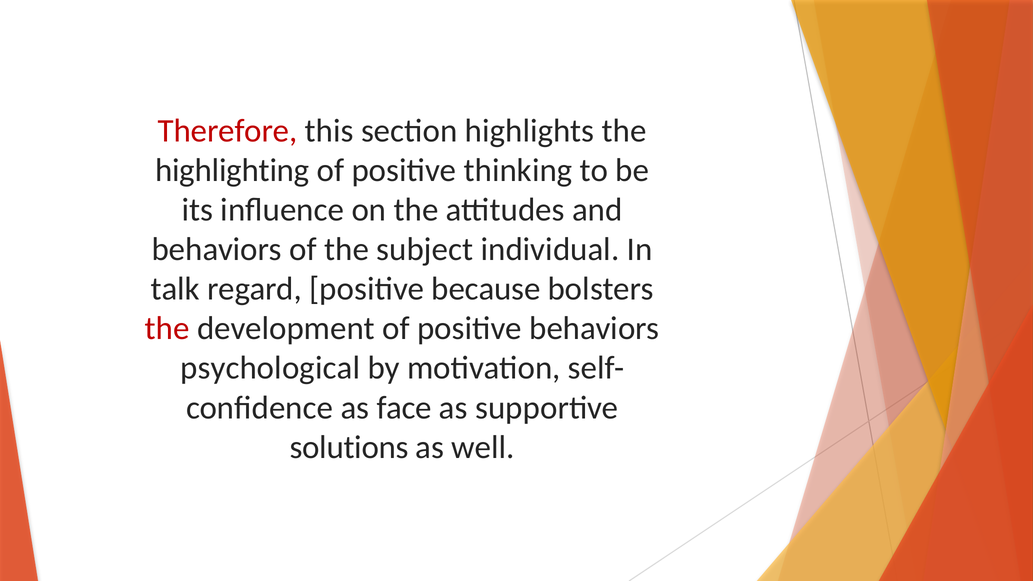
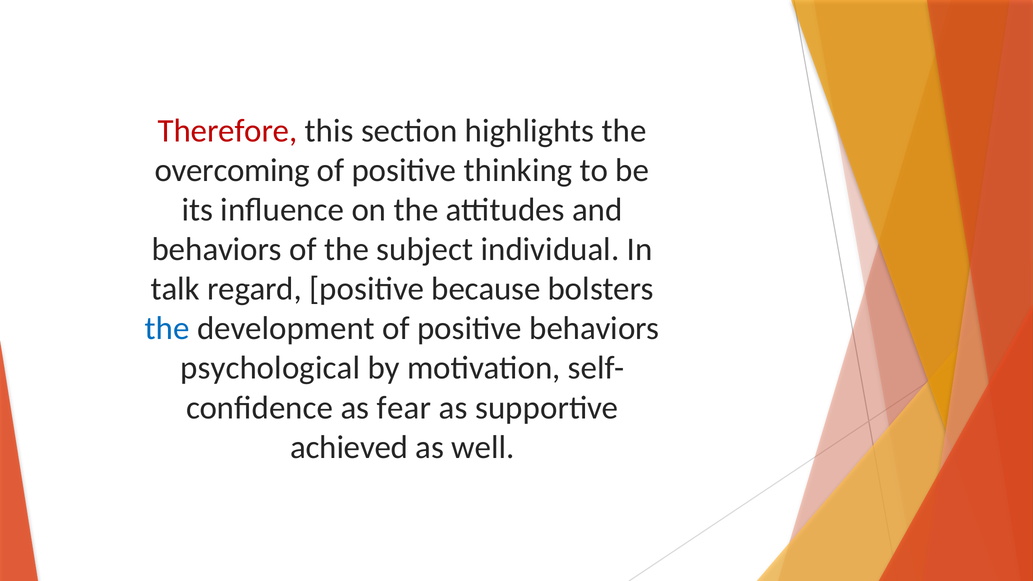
highlighting: highlighting -> overcoming
the at (167, 329) colour: red -> blue
face: face -> fear
solutions: solutions -> achieved
